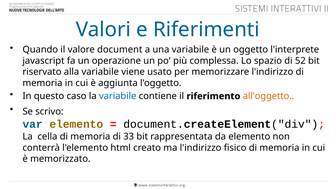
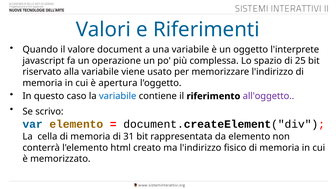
52: 52 -> 25
aggiunta: aggiunta -> apertura
all'oggetto colour: orange -> purple
33: 33 -> 31
